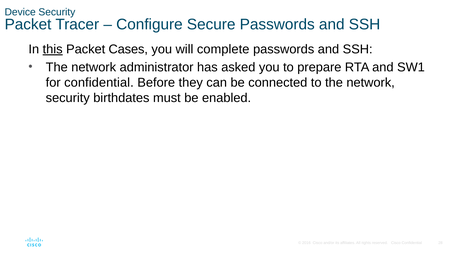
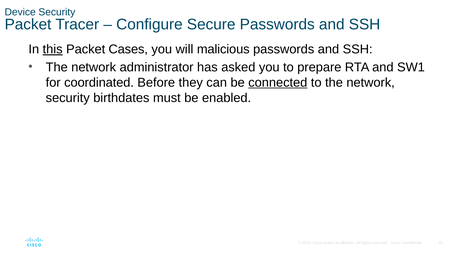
complete: complete -> malicious
for confidential: confidential -> coordinated
connected underline: none -> present
